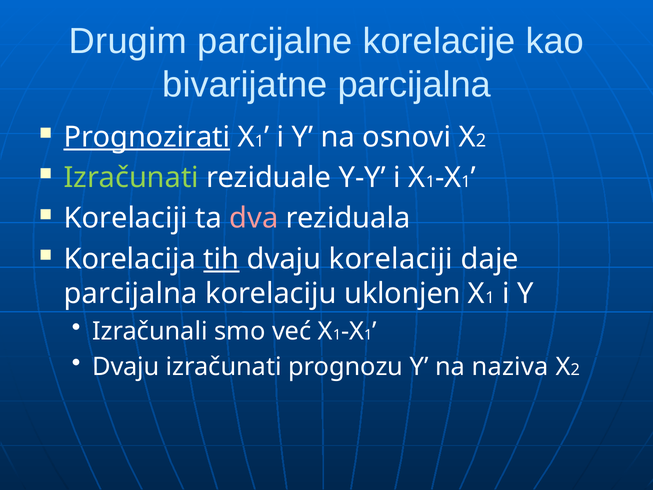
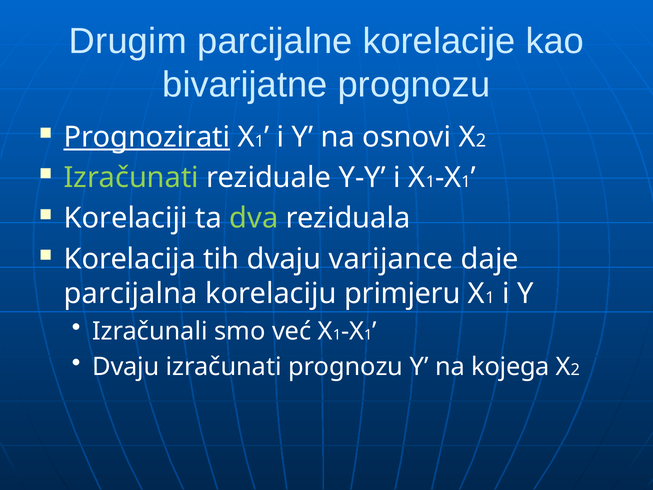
bivarijatne parcijalna: parcijalna -> prognozu
dva colour: pink -> light green
tih underline: present -> none
dvaju korelaciji: korelaciji -> varijance
uklonjen: uklonjen -> primjeru
naziva: naziva -> kojega
